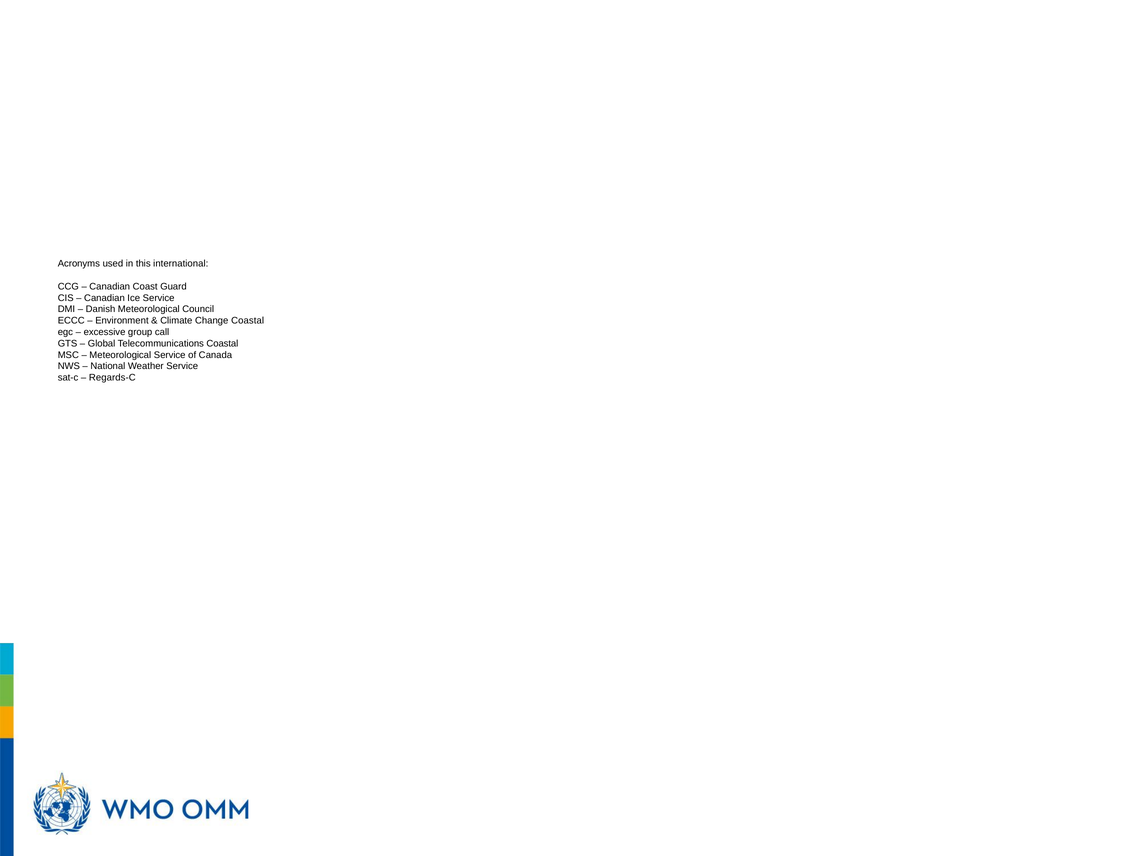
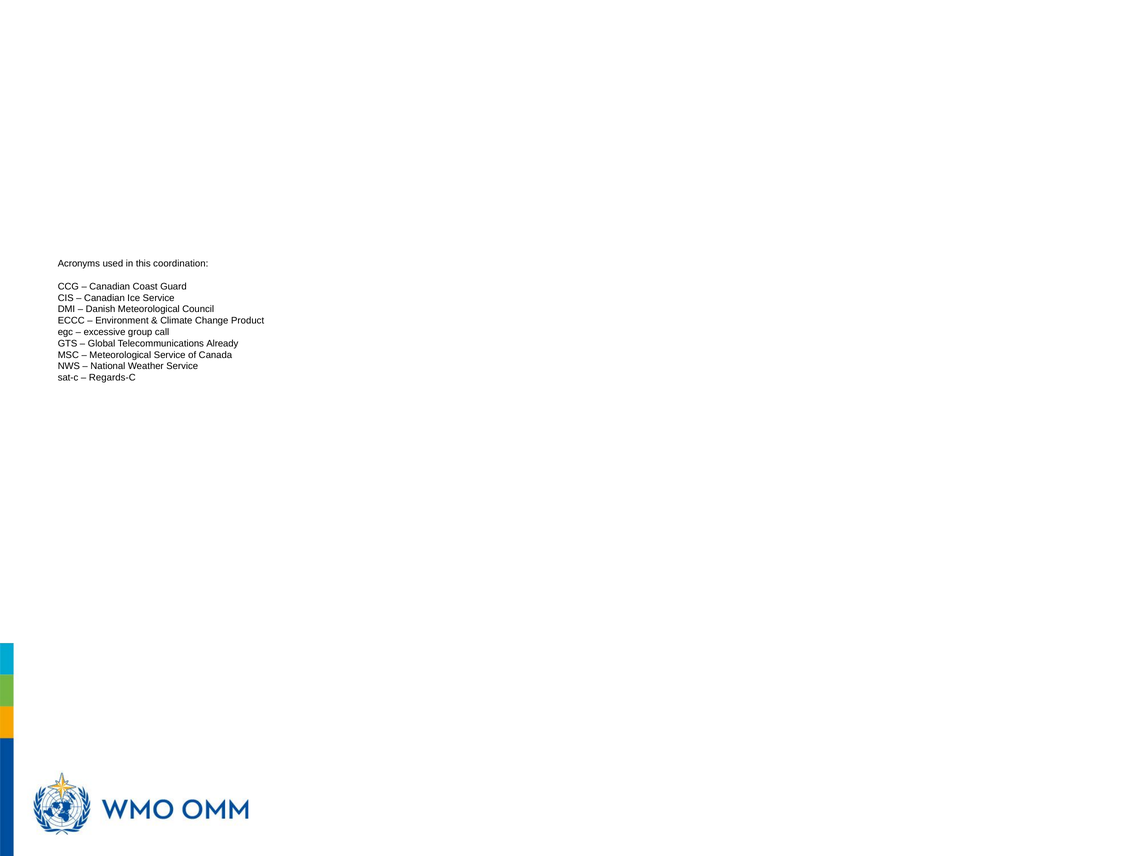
international: international -> coordination
Change Coastal: Coastal -> Product
Telecommunications Coastal: Coastal -> Already
